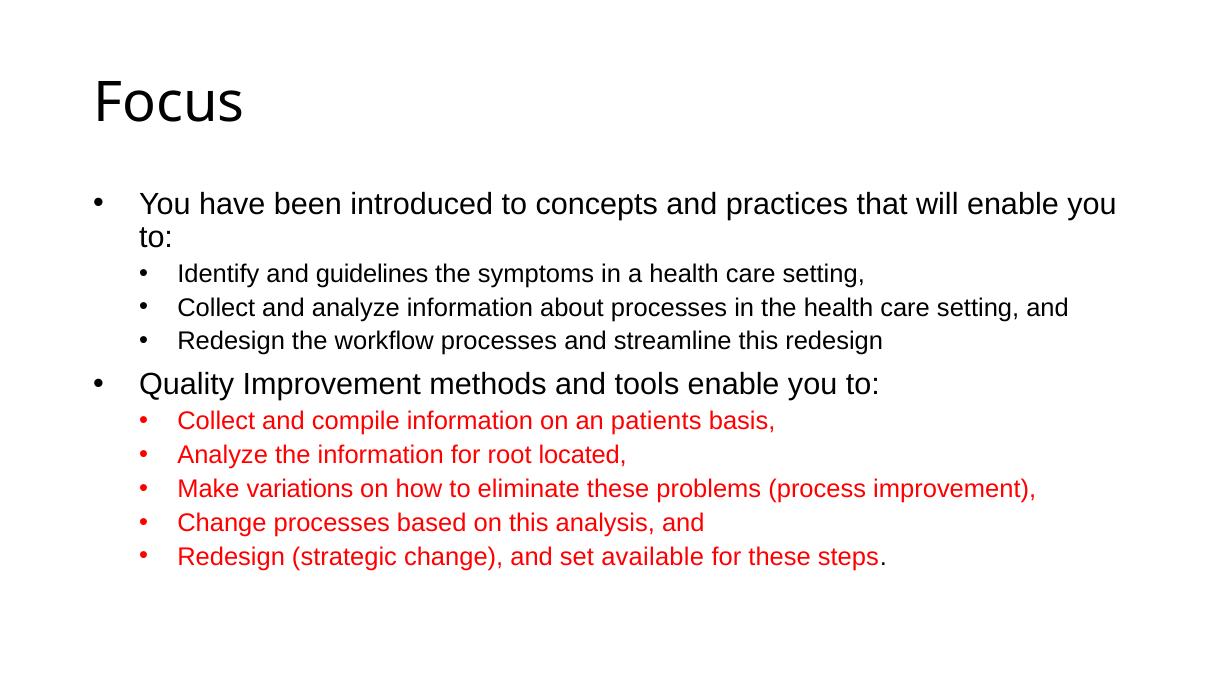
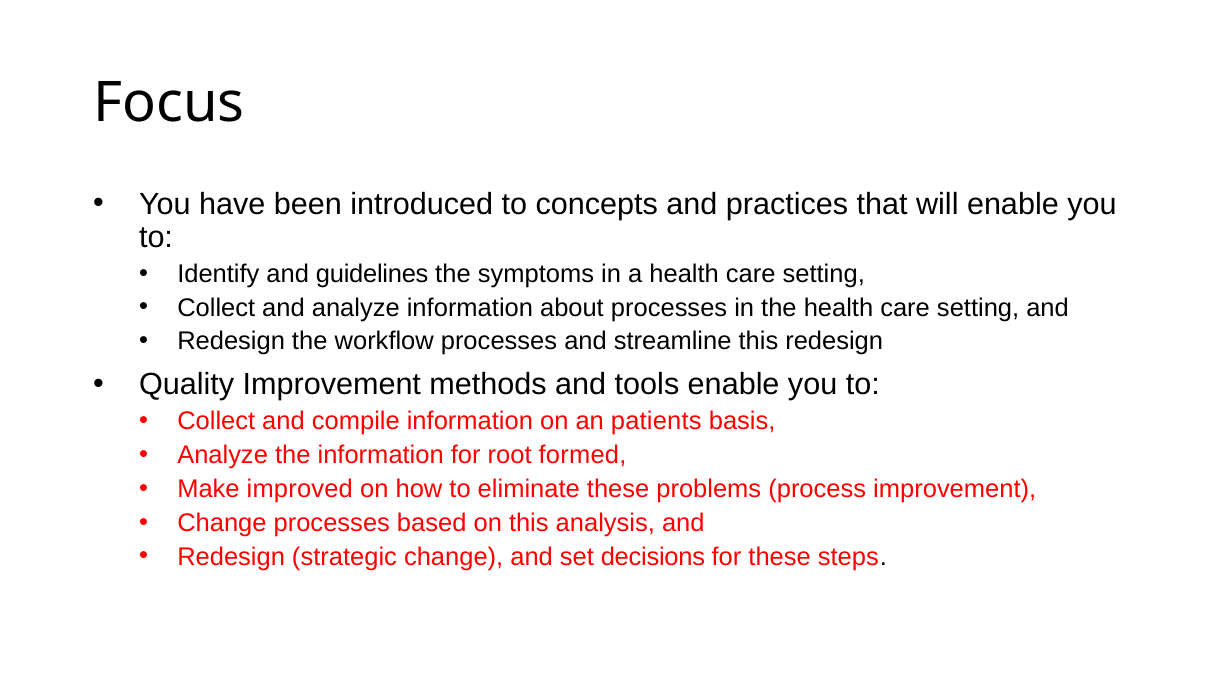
located: located -> formed
variations: variations -> improved
available: available -> decisions
